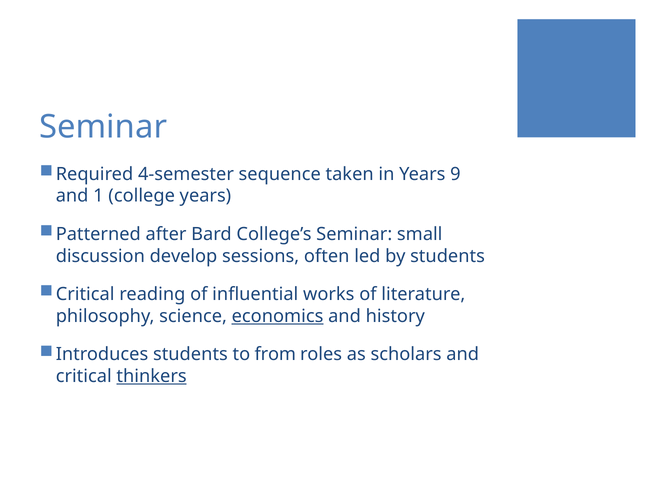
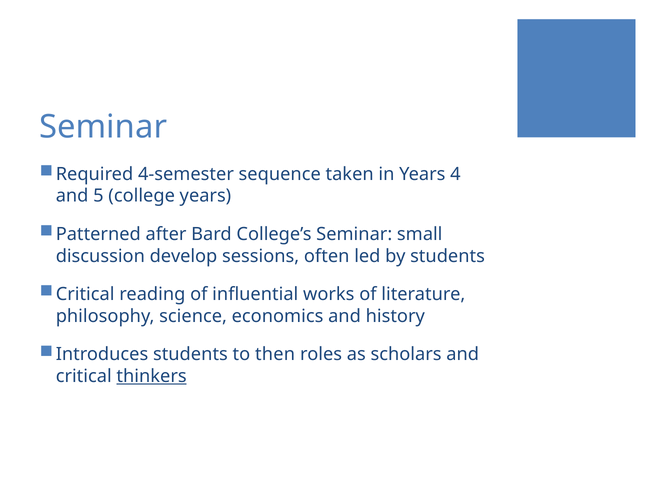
9: 9 -> 4
1: 1 -> 5
economics underline: present -> none
from: from -> then
